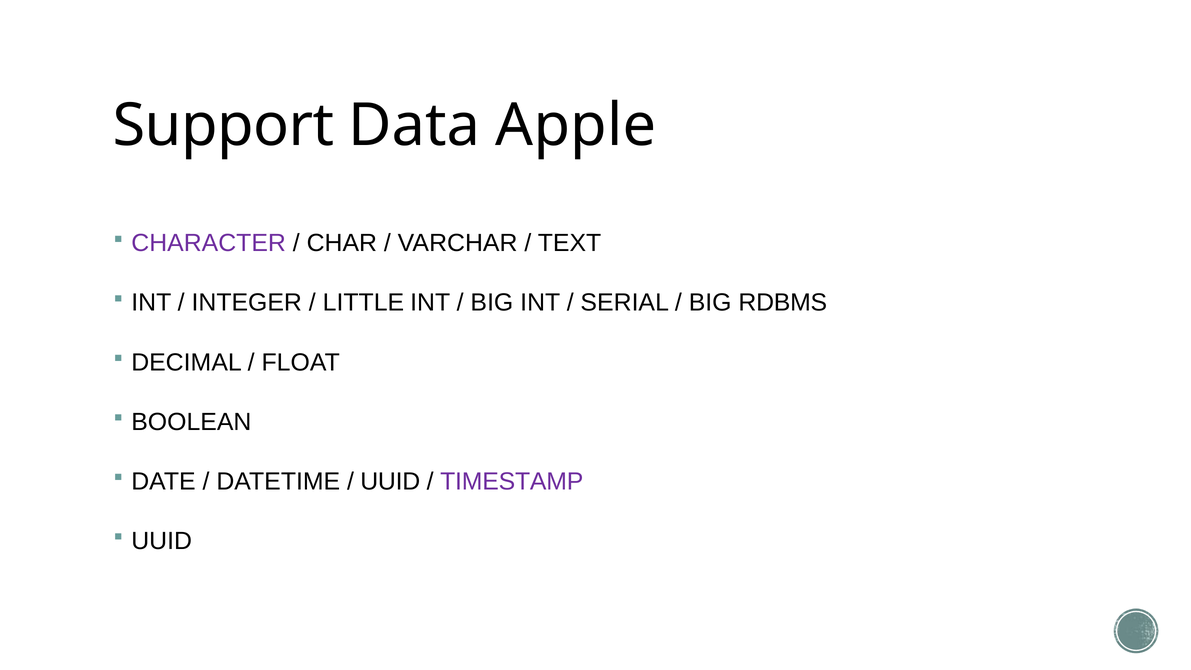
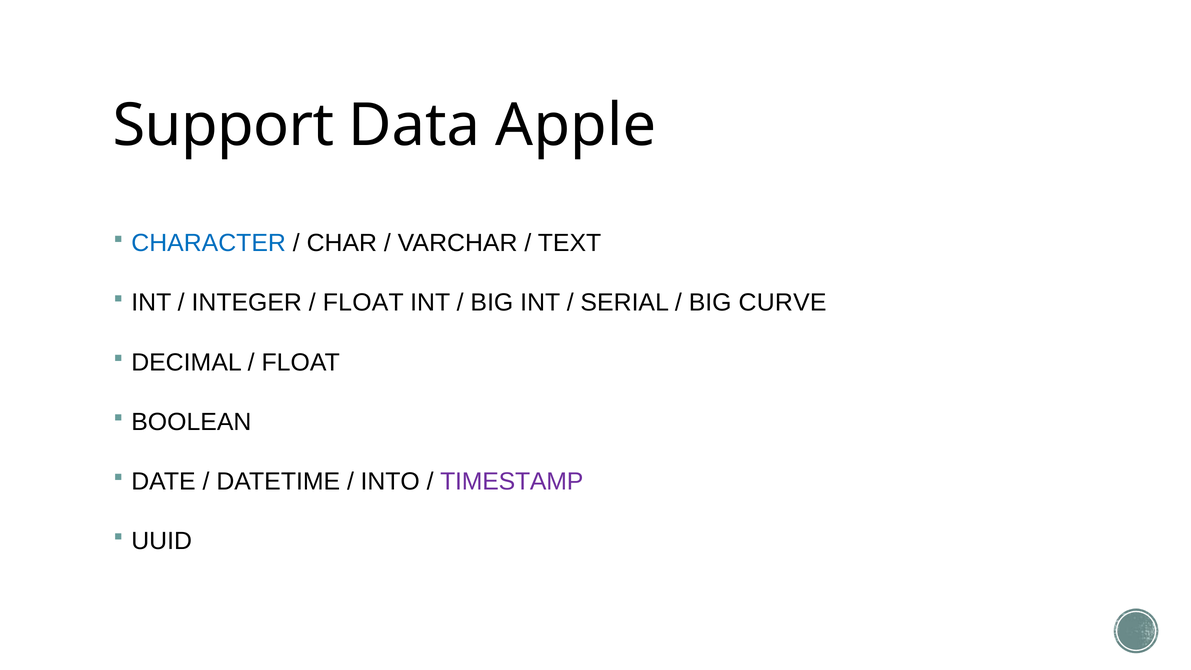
CHARACTER colour: purple -> blue
LITTLE at (363, 303): LITTLE -> FLOAT
RDBMS: RDBMS -> CURVE
UUID at (390, 481): UUID -> INTO
